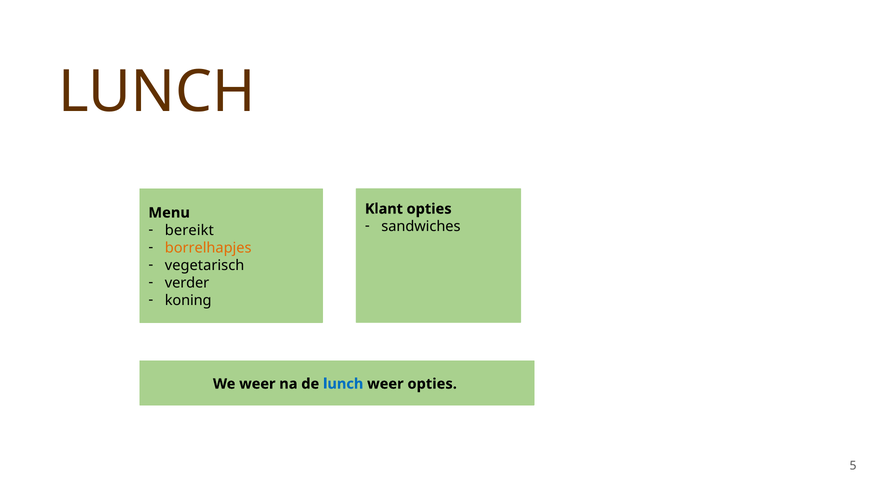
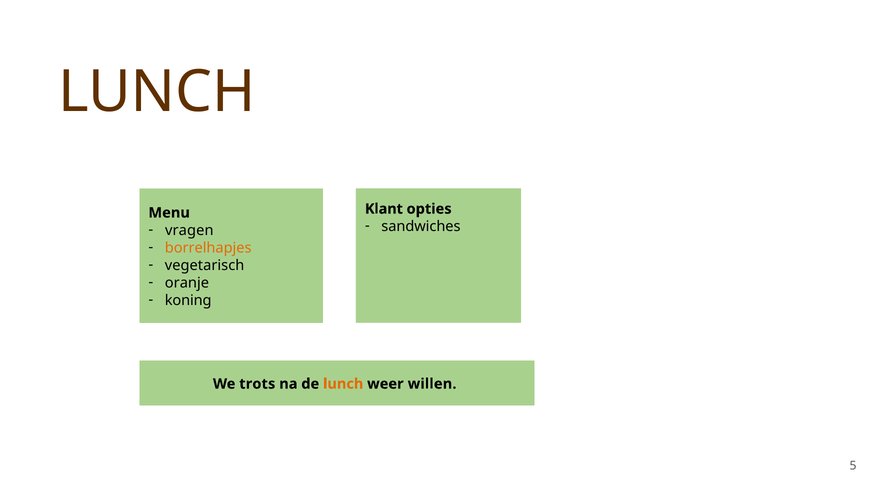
bereikt: bereikt -> vragen
verder: verder -> oranje
We weer: weer -> trots
lunch at (343, 384) colour: blue -> orange
weer opties: opties -> willen
